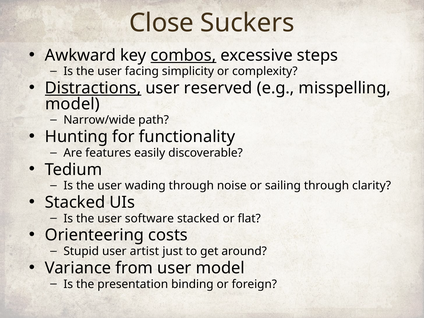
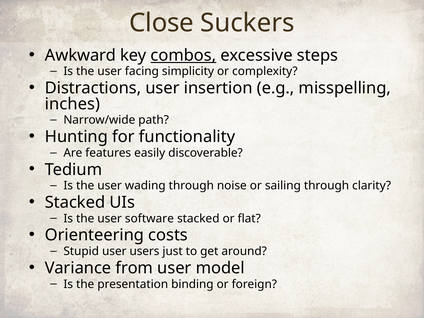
Distractions underline: present -> none
reserved: reserved -> insertion
model at (72, 104): model -> inches
artist: artist -> users
